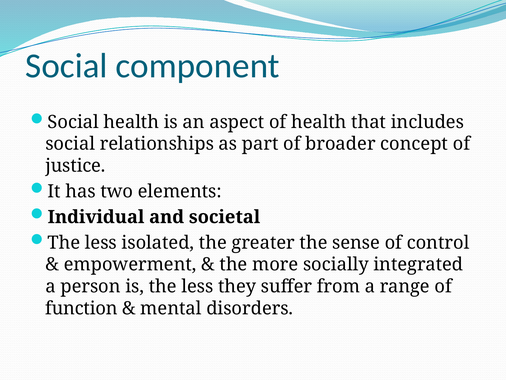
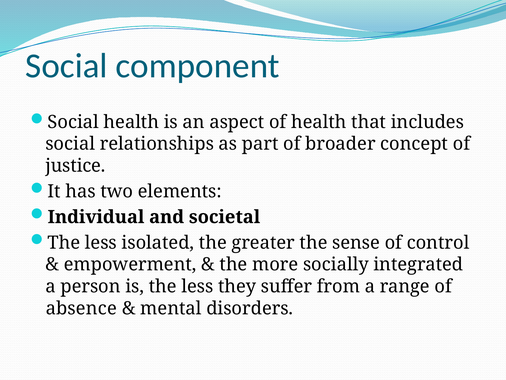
function: function -> absence
